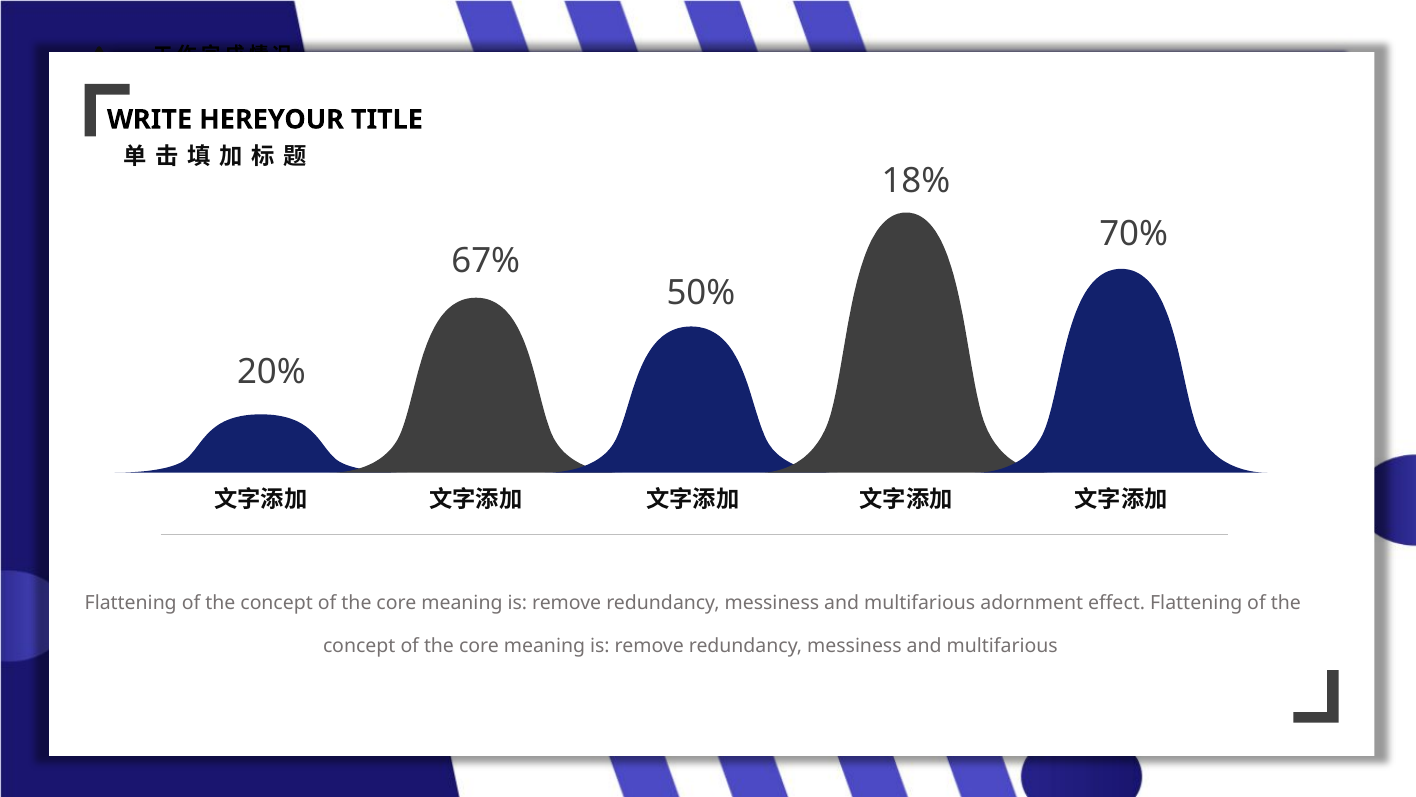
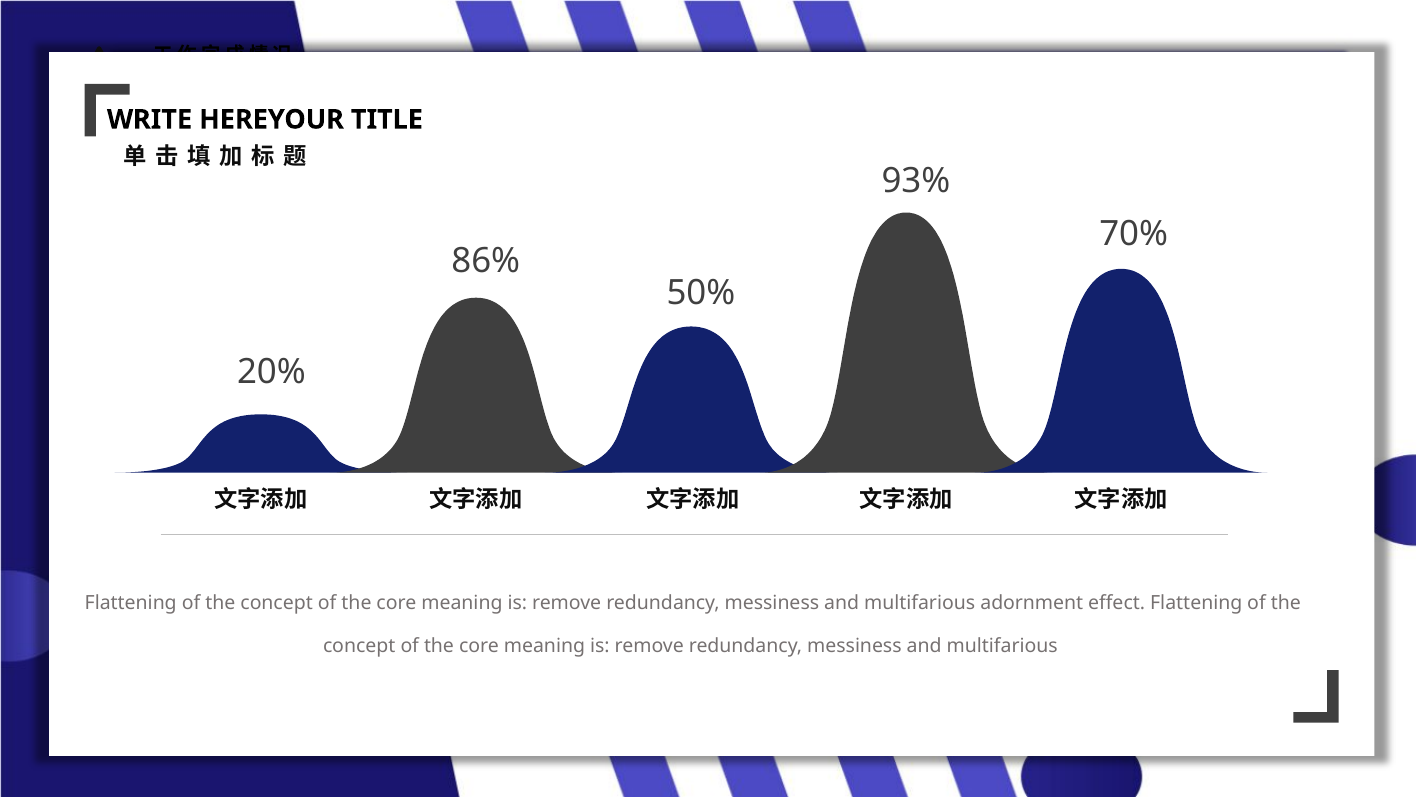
18%: 18% -> 93%
67%: 67% -> 86%
